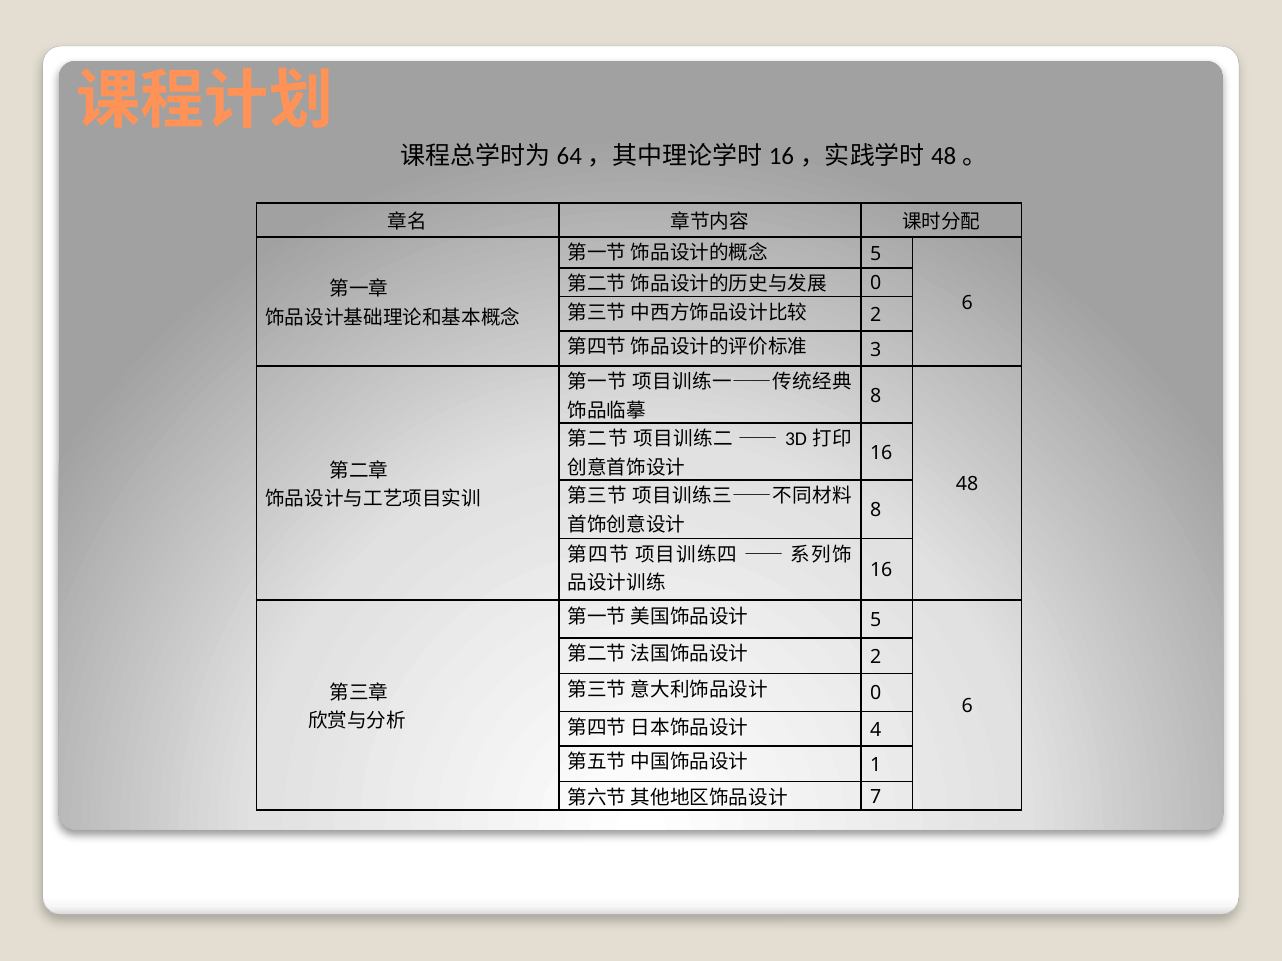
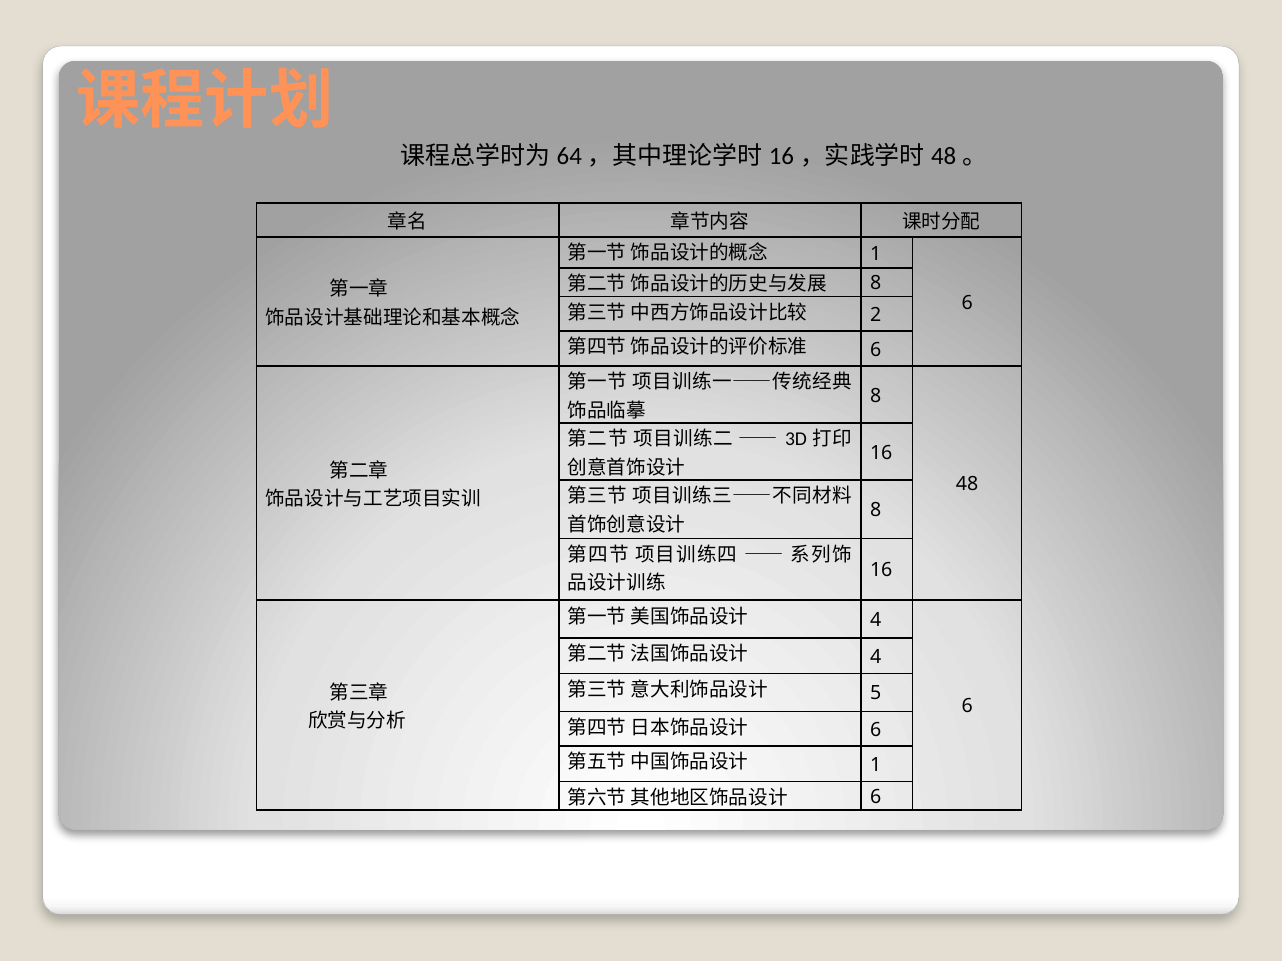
5 at (876, 254): 5 -> 1
0 at (876, 284): 0 -> 8
3 at (876, 350): 3 -> 6
5 at (876, 621): 5 -> 4
2 at (876, 657): 2 -> 4
0 at (876, 694): 0 -> 5
4 at (876, 730): 4 -> 6
7 at (876, 797): 7 -> 6
